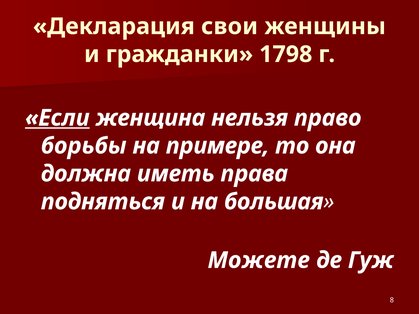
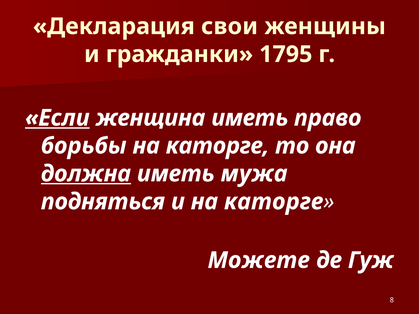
1798: 1798 -> 1795
женщина нельзя: нельзя -> иметь
примере at (218, 146): примере -> каторге
должна underline: none -> present
права: права -> мужа
и на большая: большая -> каторге
